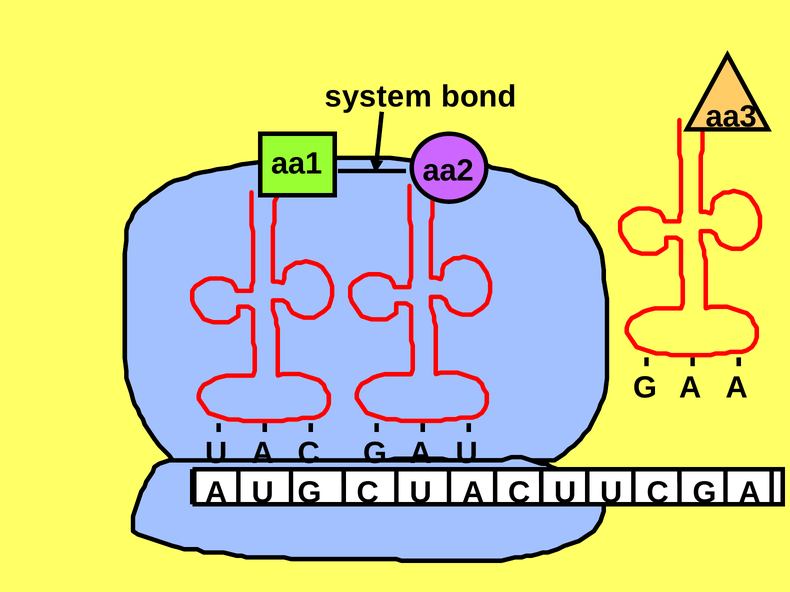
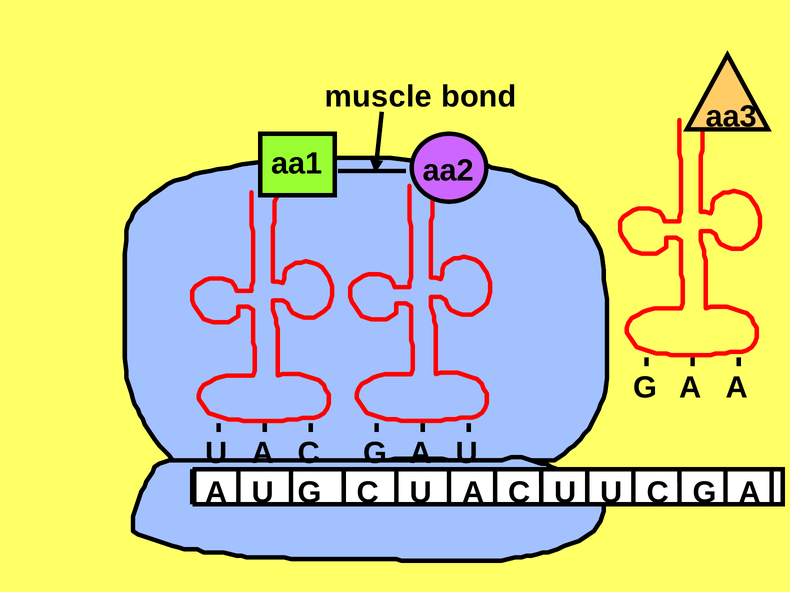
system: system -> muscle
